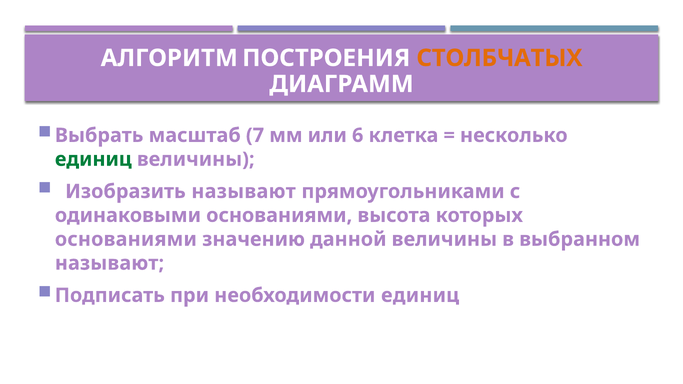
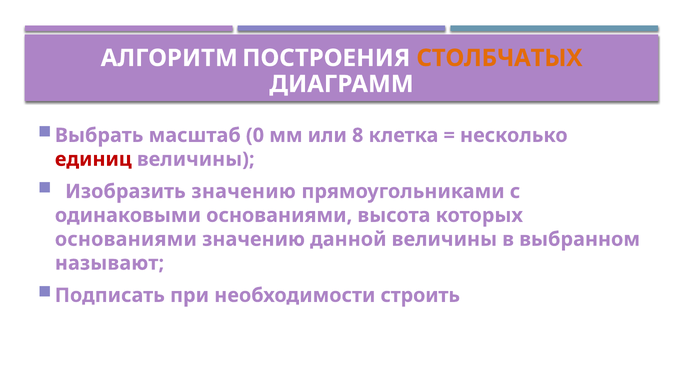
7: 7 -> 0
6: 6 -> 8
единиц at (93, 159) colour: green -> red
Изобразить называют: называют -> значению
необходимости единиц: единиц -> строить
